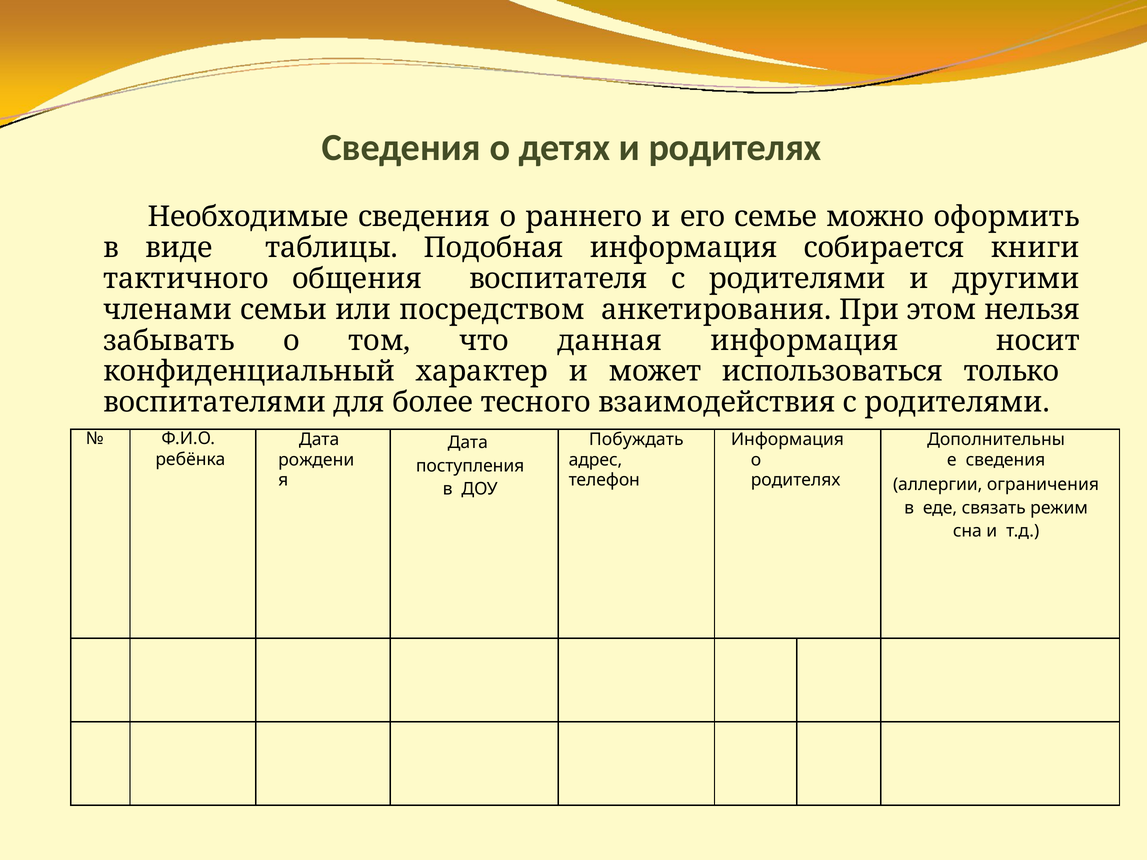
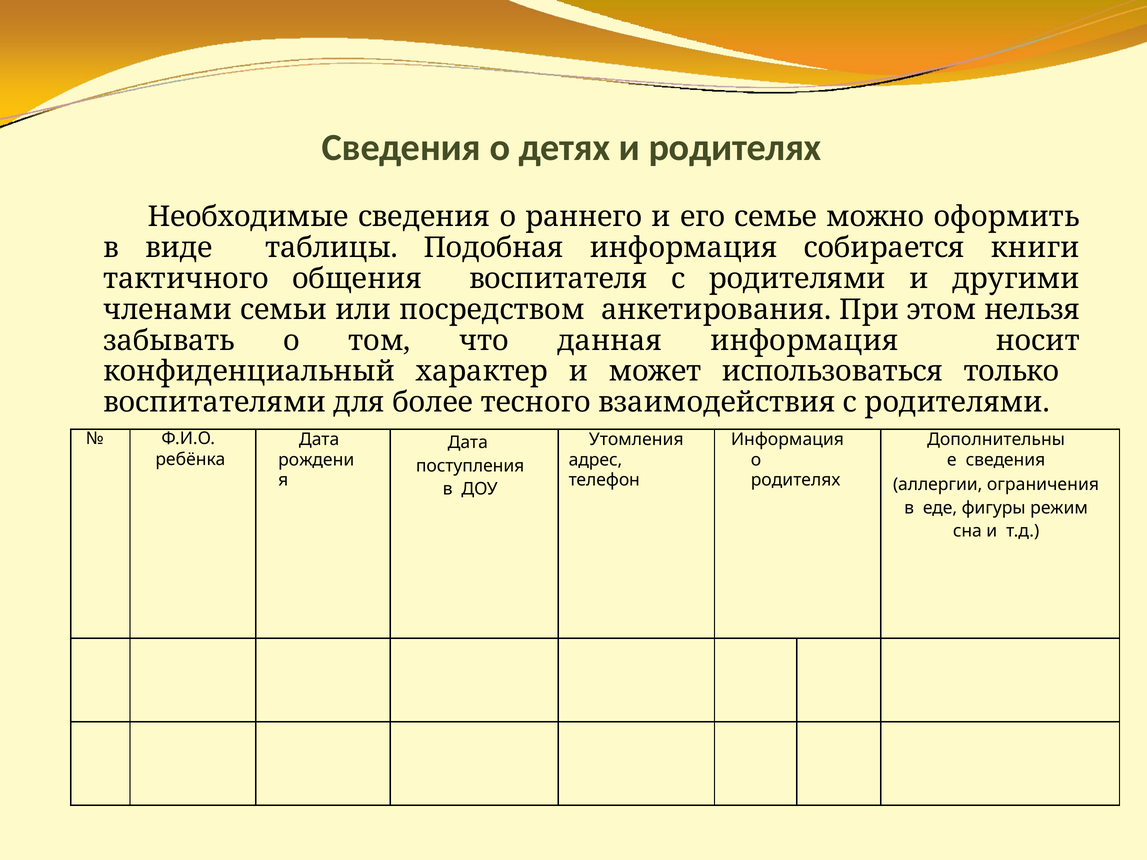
Побуждать: Побуждать -> Утомления
связать: связать -> фигуры
